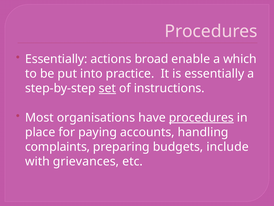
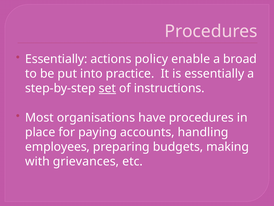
broad: broad -> policy
which: which -> broad
procedures at (201, 117) underline: present -> none
complaints: complaints -> employees
include: include -> making
